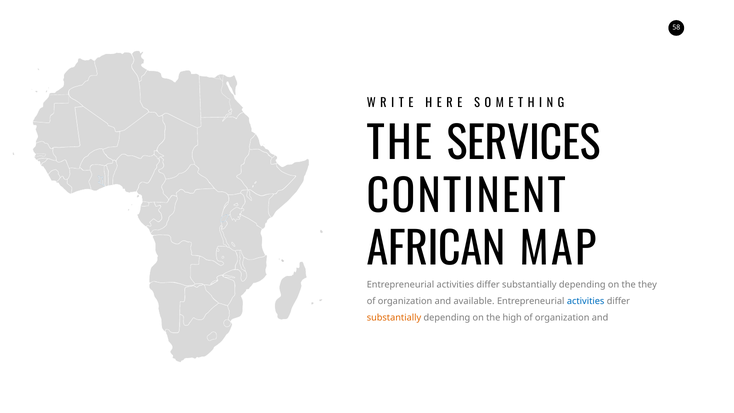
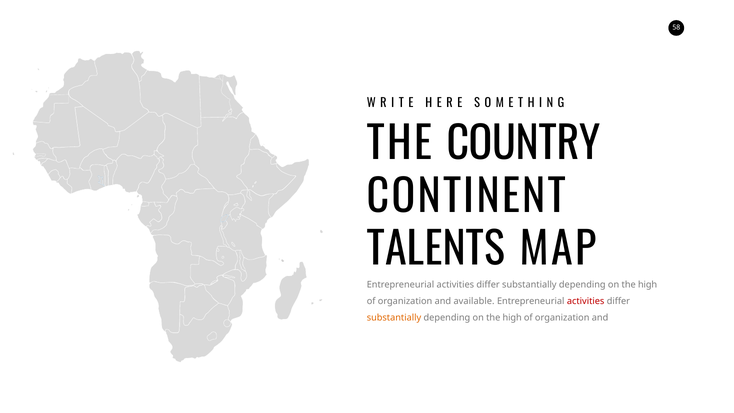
SERVICES: SERVICES -> COUNTRY
AFRICAN: AFRICAN -> TALENTS
they at (648, 285): they -> high
activities at (586, 301) colour: blue -> red
